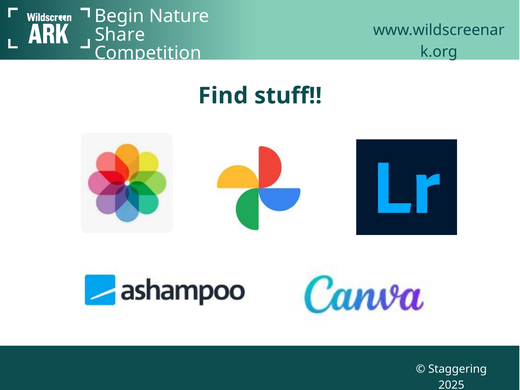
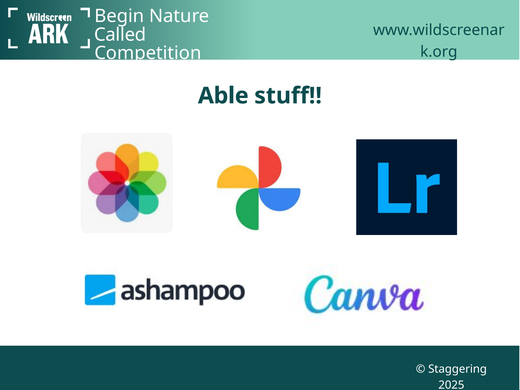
Share: Share -> Called
Find: Find -> Able
